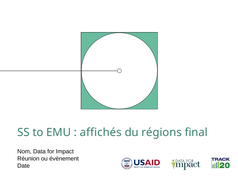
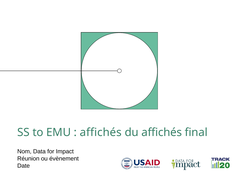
du régions: régions -> affichés
